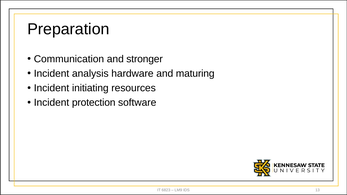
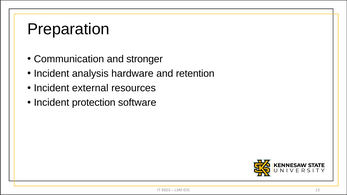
maturing: maturing -> retention
initiating: initiating -> external
